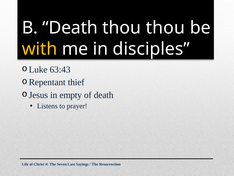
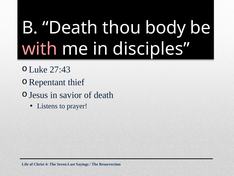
thou thou: thou -> body
with colour: yellow -> pink
63:43: 63:43 -> 27:43
empty: empty -> savior
